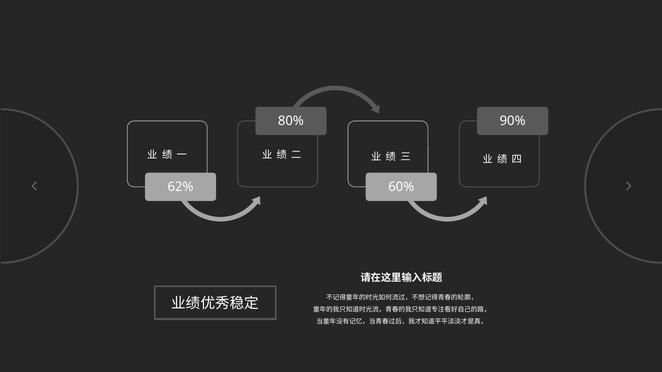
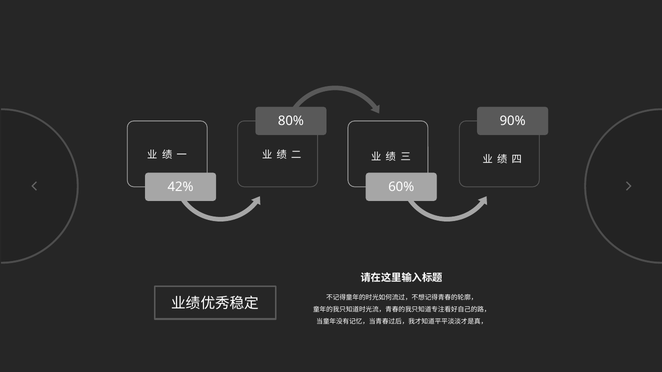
62%: 62% -> 42%
